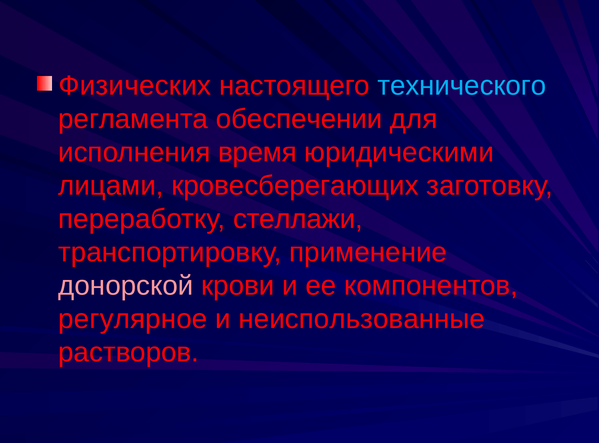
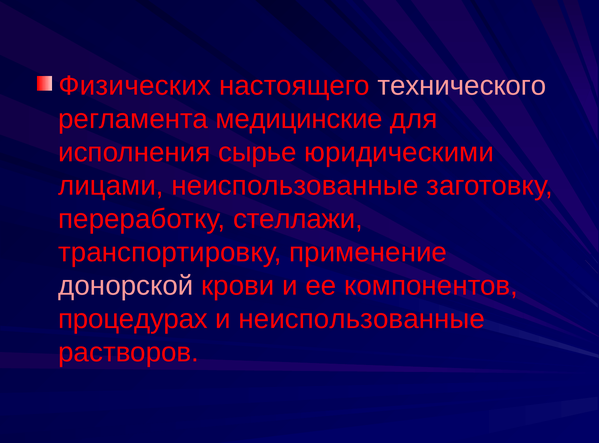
технического colour: light blue -> pink
обеспечении: обеспечении -> медицинские
время: время -> сырье
лицами кровесберегающих: кровесберегающих -> неиспользованные
регулярное: регулярное -> процедурах
